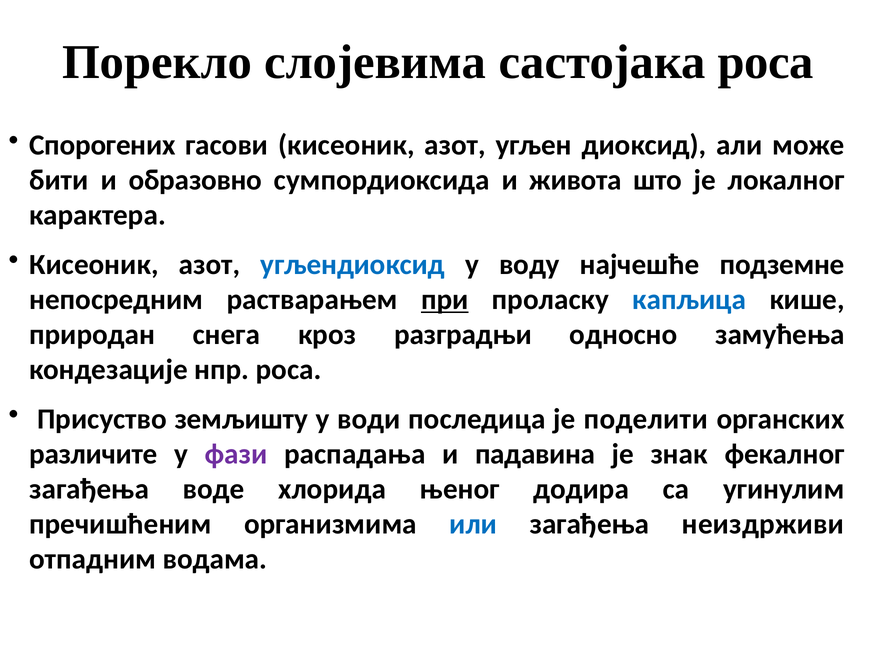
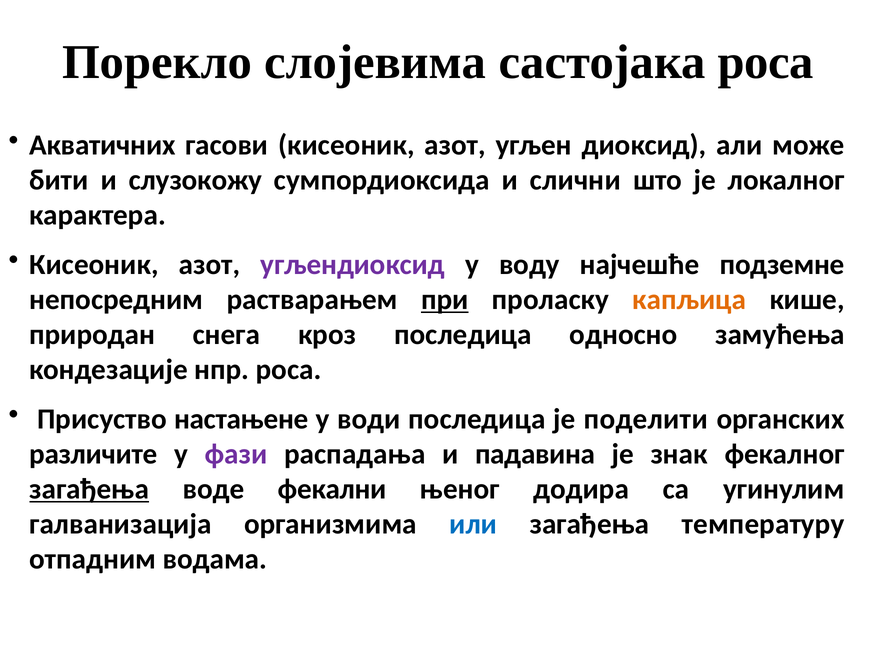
Спорогених: Спорогених -> Акватичних
образовно: образовно -> слузокожу
живота: живота -> слични
угљендиоксид colour: blue -> purple
капљица colour: blue -> orange
кроз разградњи: разградњи -> последица
земљишту: земљишту -> настањене
загађења at (89, 489) underline: none -> present
хлорида: хлорида -> фекални
пречишћеним: пречишћеним -> галванизација
неиздрживи: неиздрживи -> температуру
